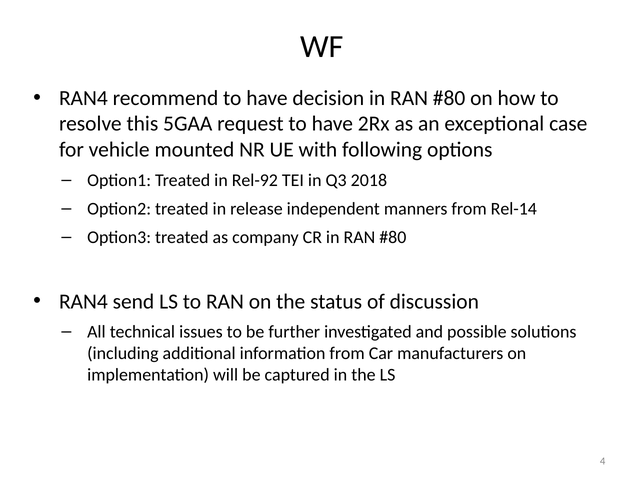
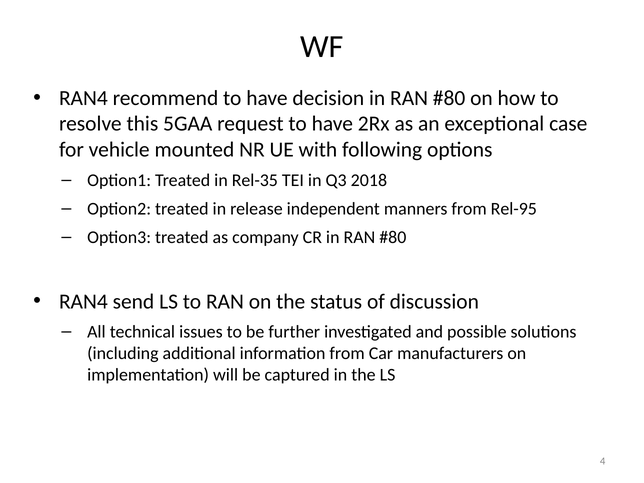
Rel-92: Rel-92 -> Rel-35
Rel-14: Rel-14 -> Rel-95
